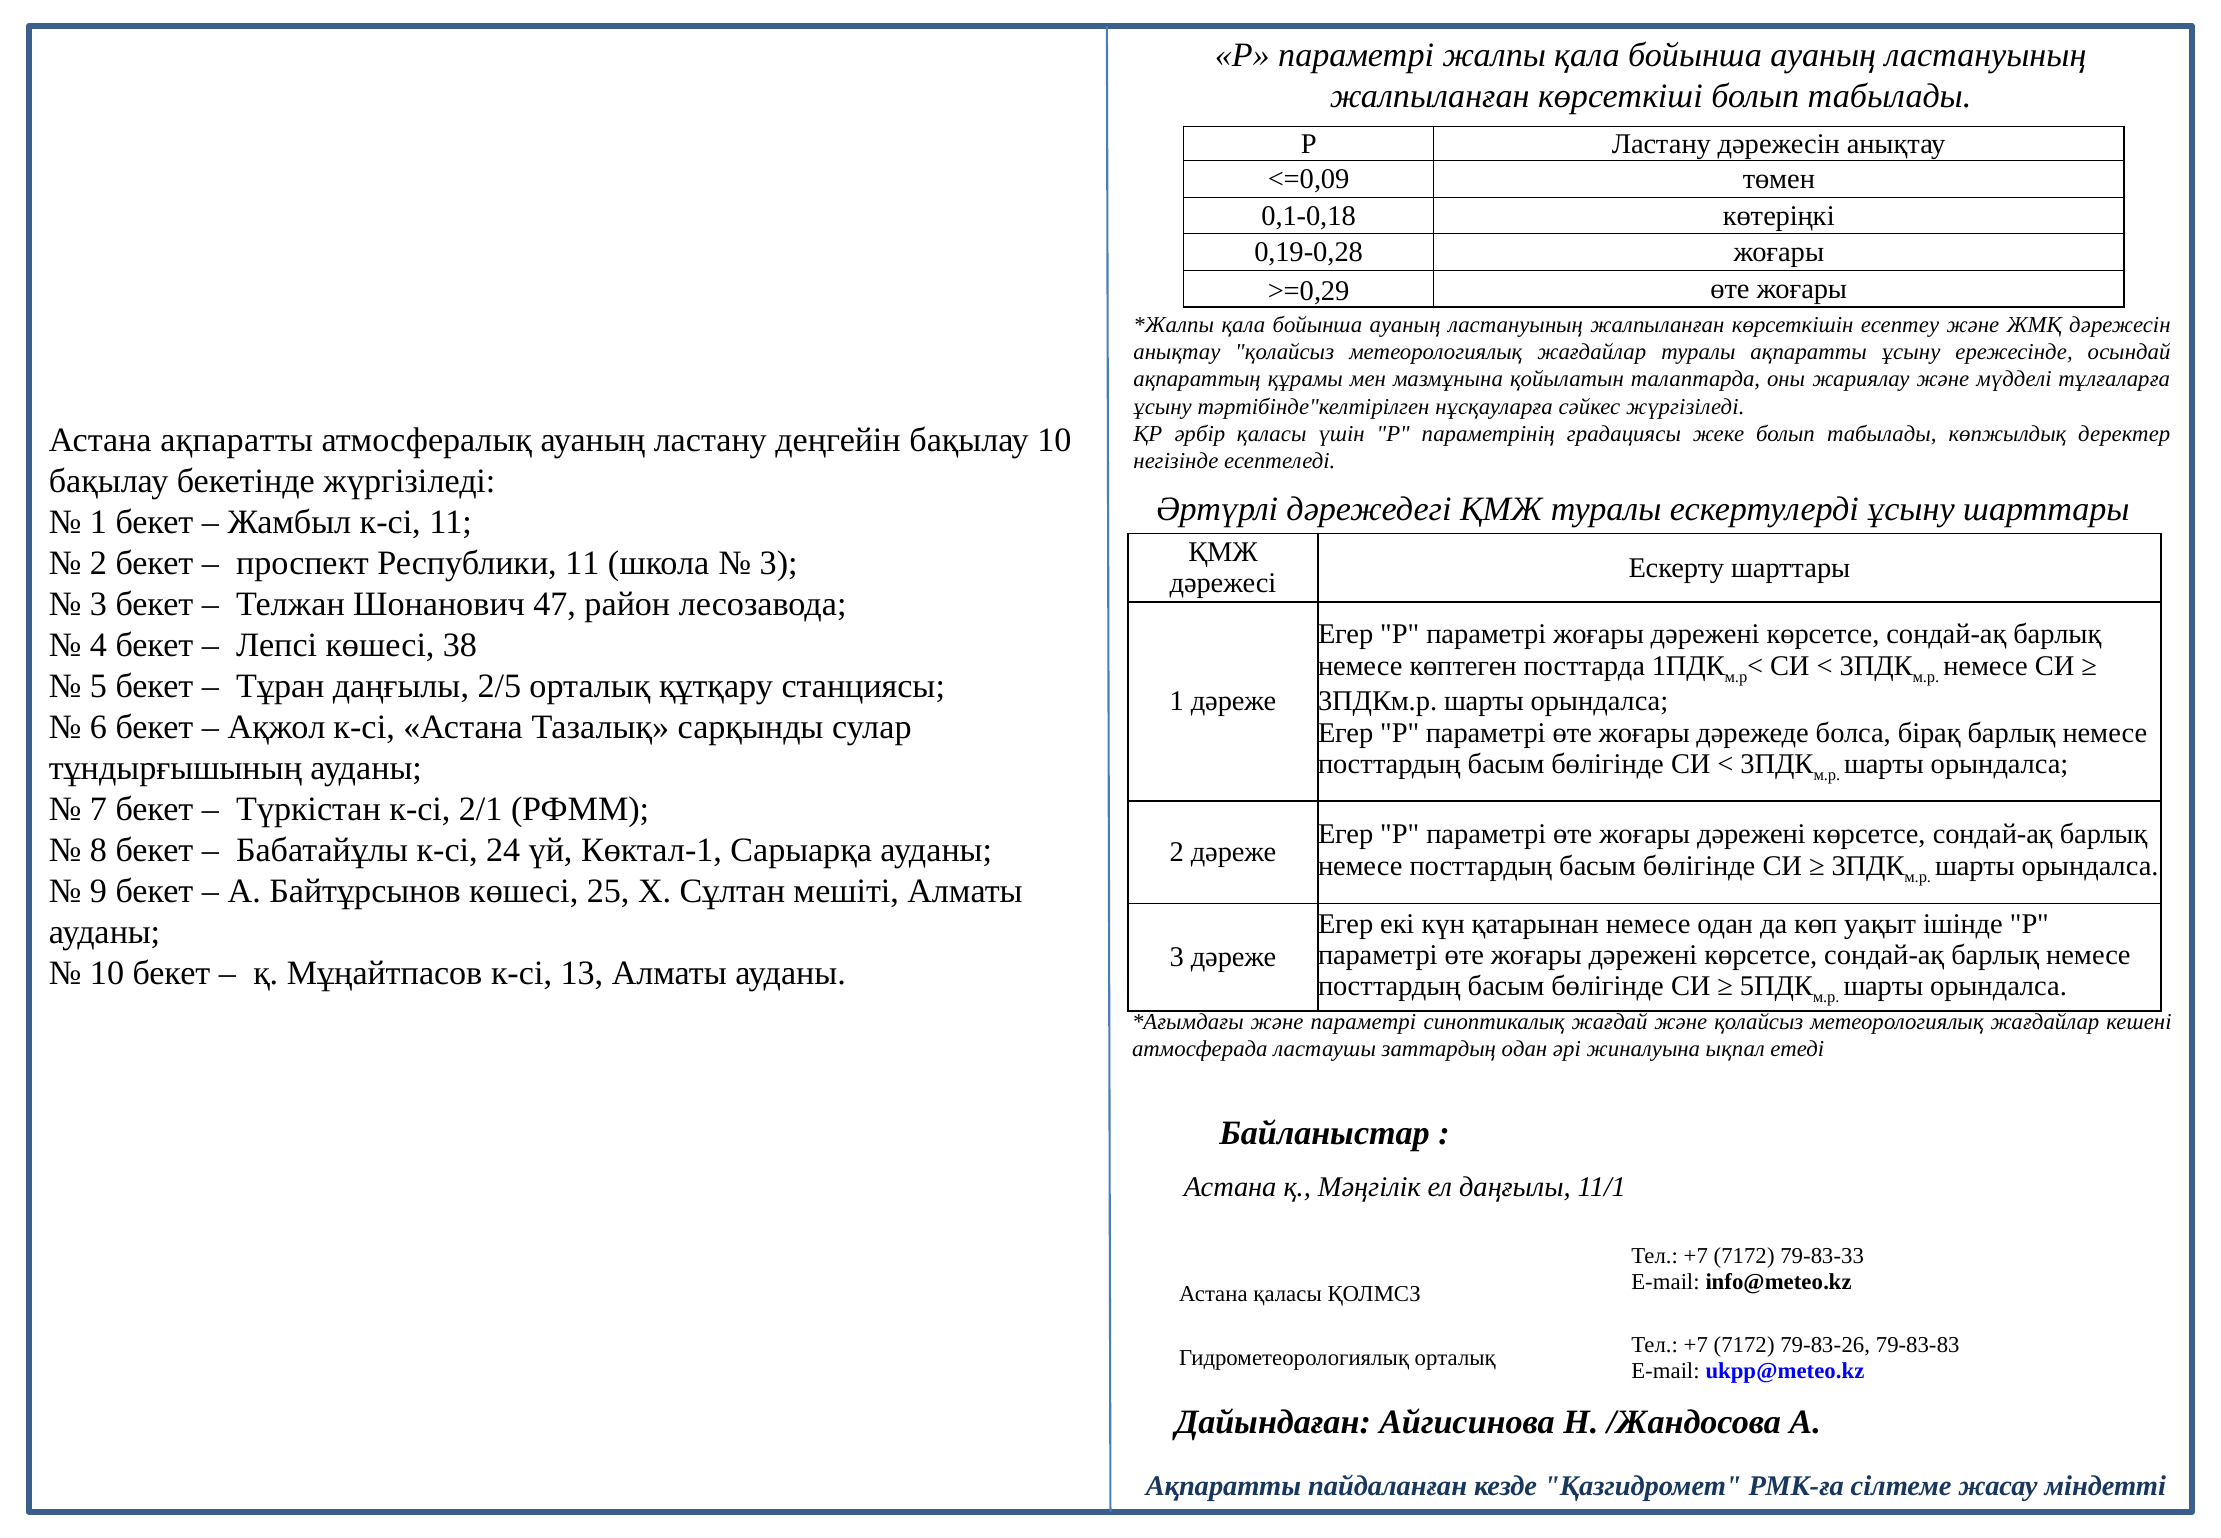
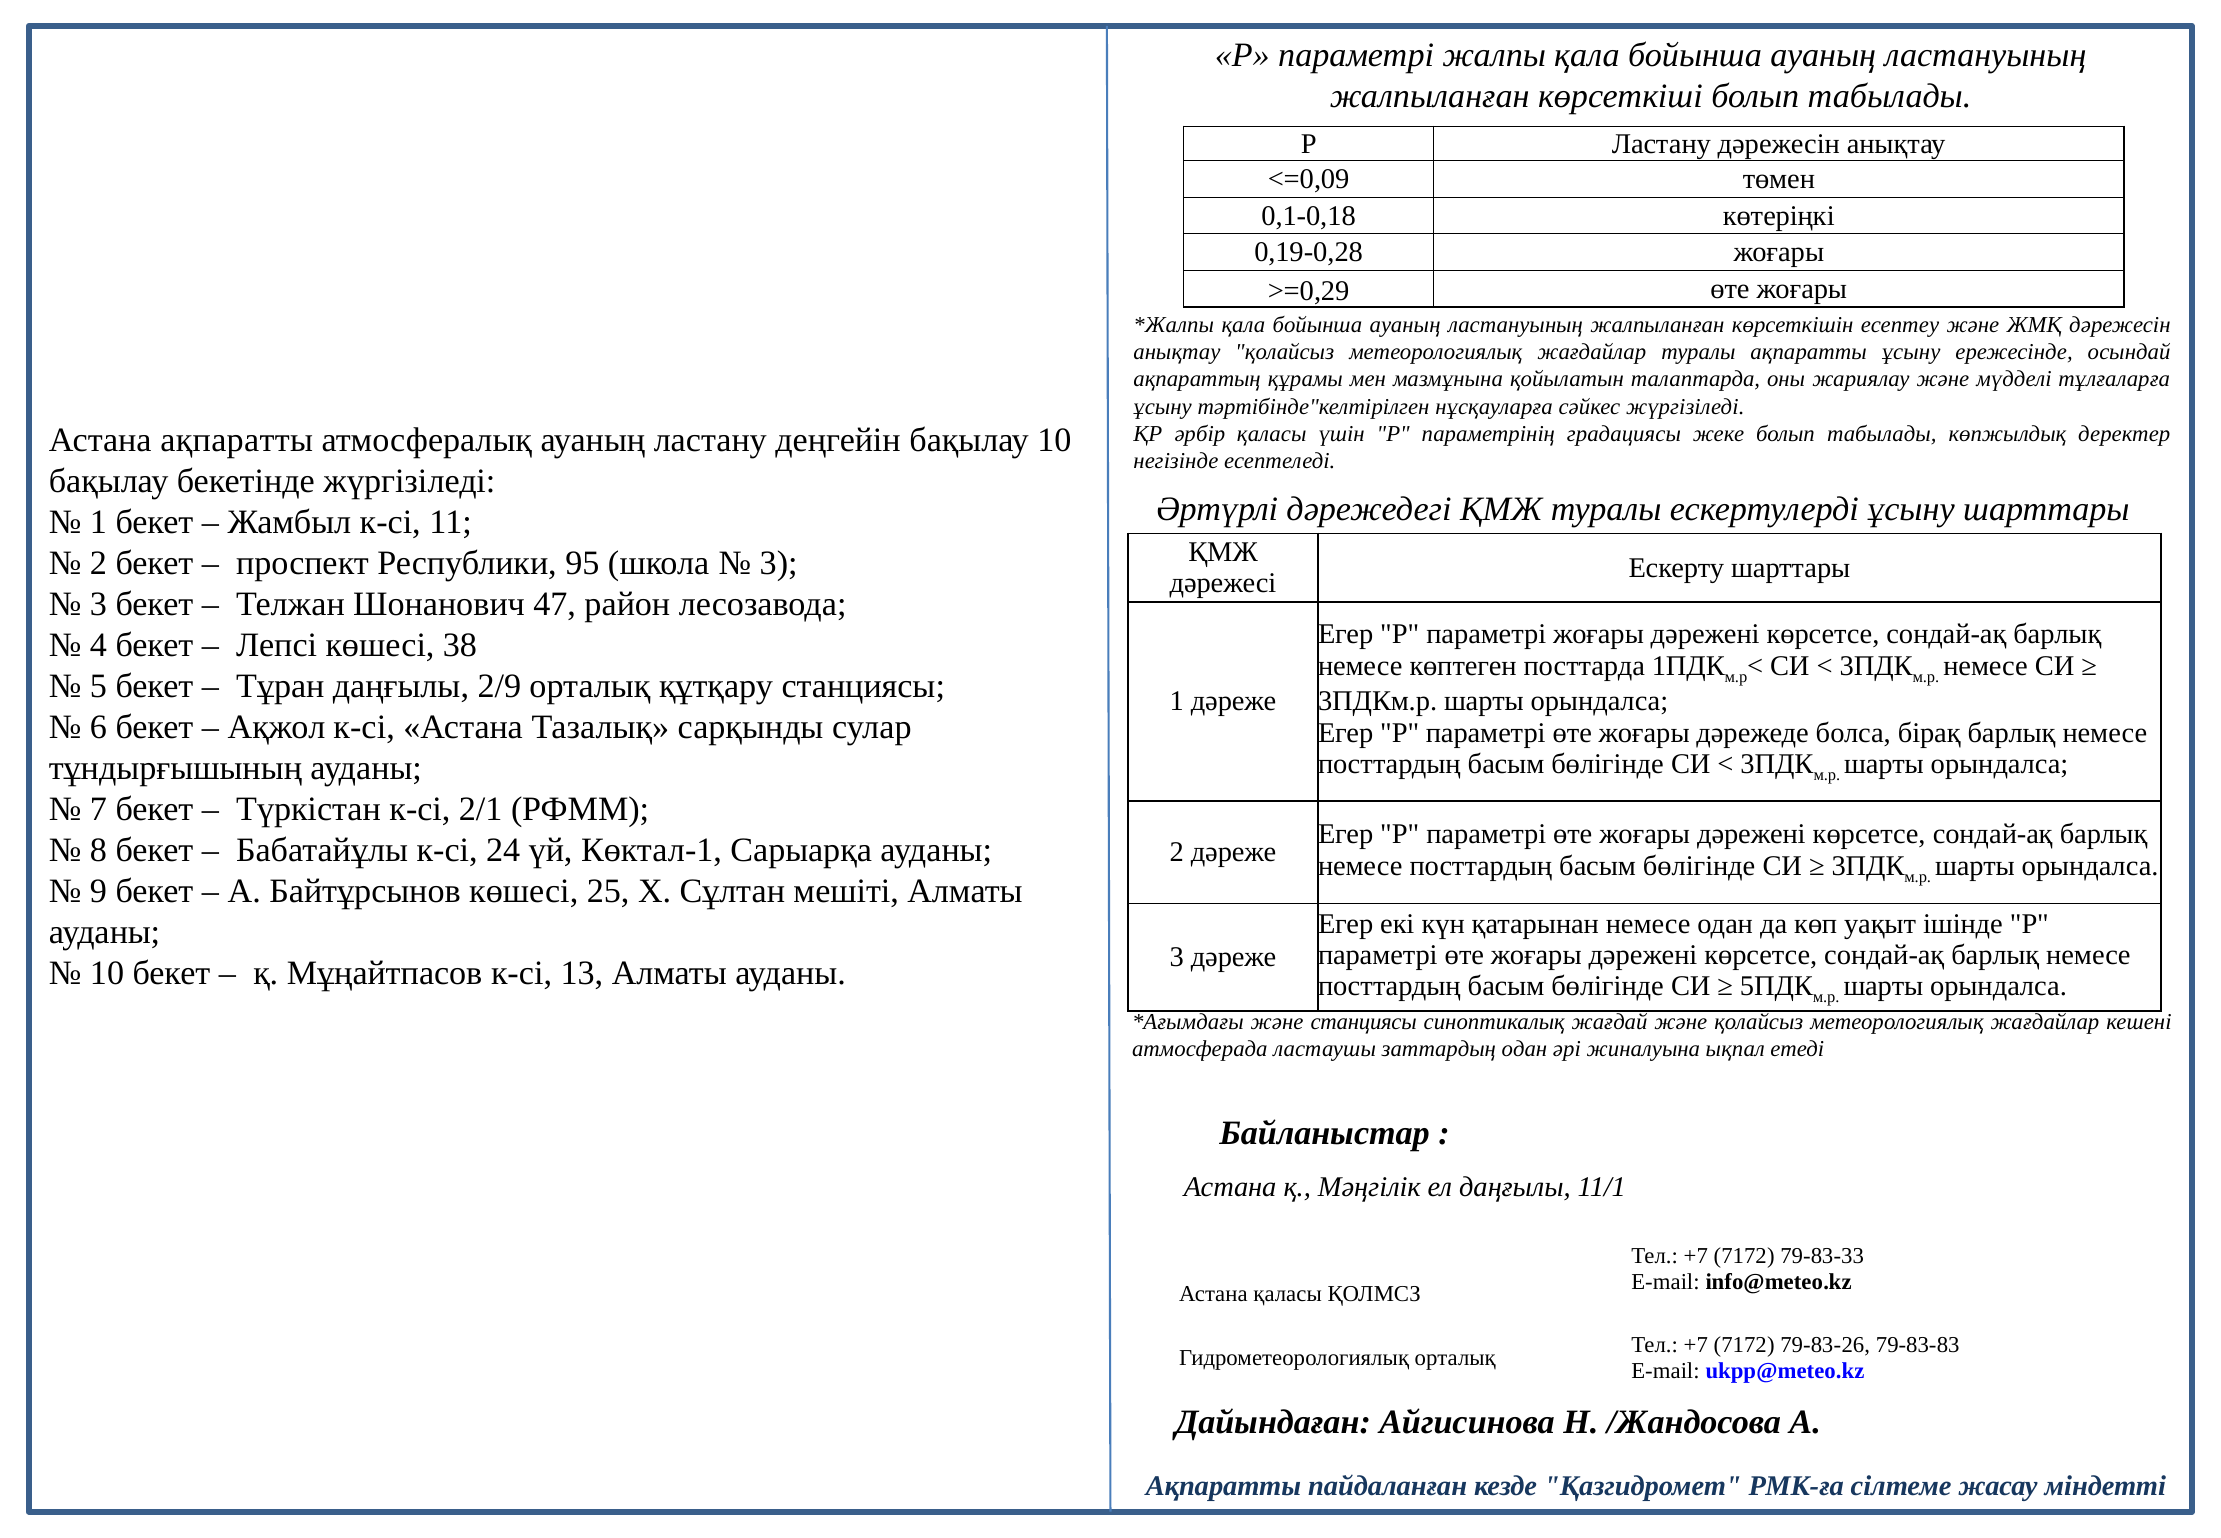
Республики 11: 11 -> 95
2/5: 2/5 -> 2/9
және параметрі: параметрі -> станциясы
